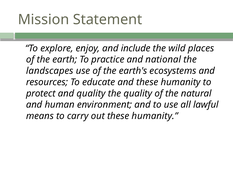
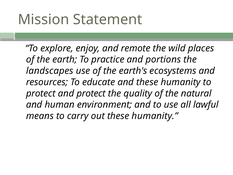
include: include -> remote
national: national -> portions
and quality: quality -> protect
